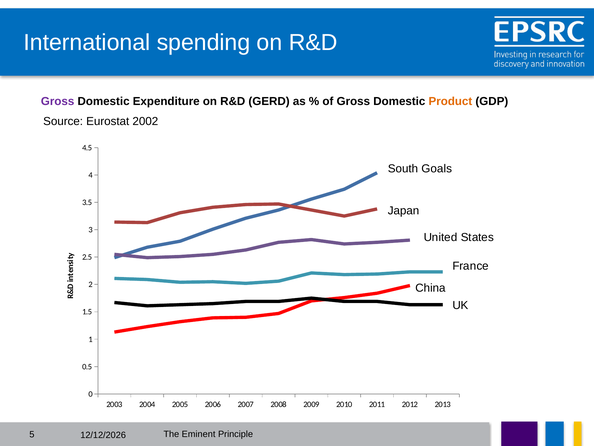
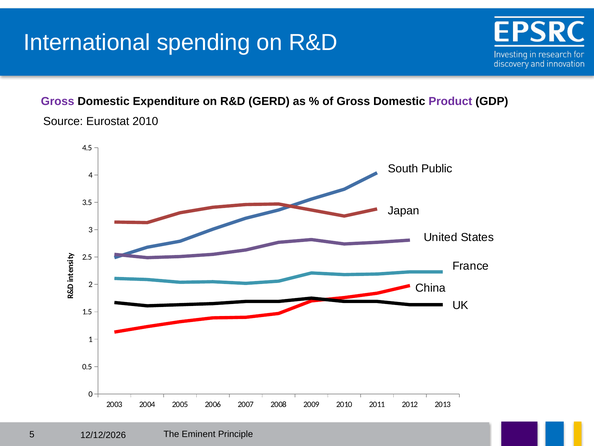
Product colour: orange -> purple
Eurostat 2002: 2002 -> 2010
Goals: Goals -> Public
